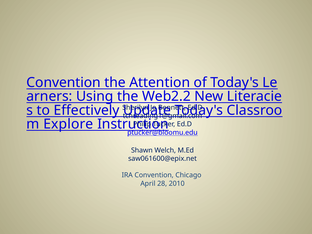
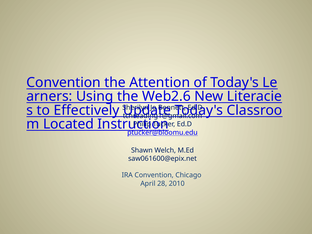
Web2.2: Web2.2 -> Web2.6
Explore: Explore -> Located
